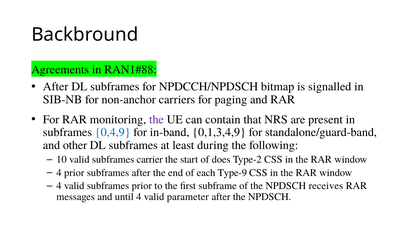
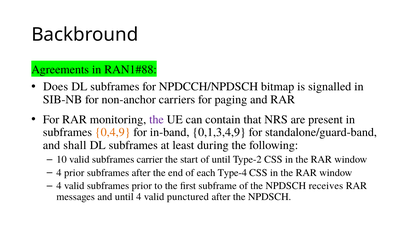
After at (56, 87): After -> Does
0,4,9 colour: blue -> orange
other: other -> shall
of does: does -> until
Type-9: Type-9 -> Type-4
parameter: parameter -> punctured
